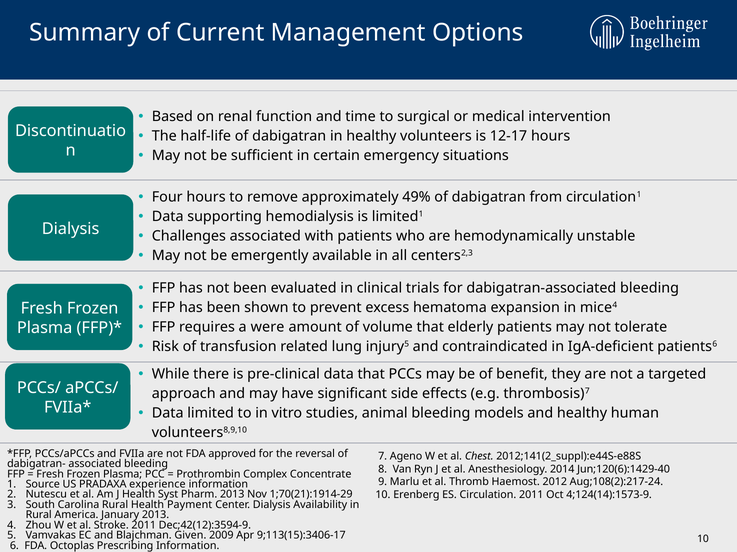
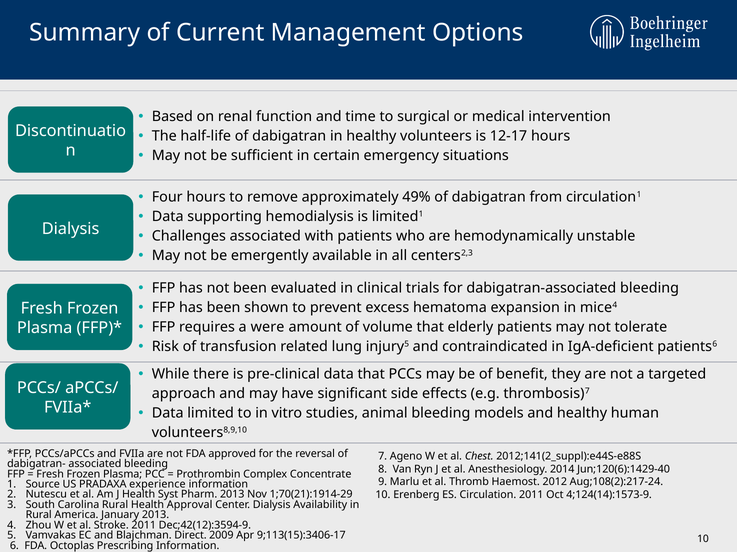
Payment: Payment -> Approval
Given: Given -> Direct
